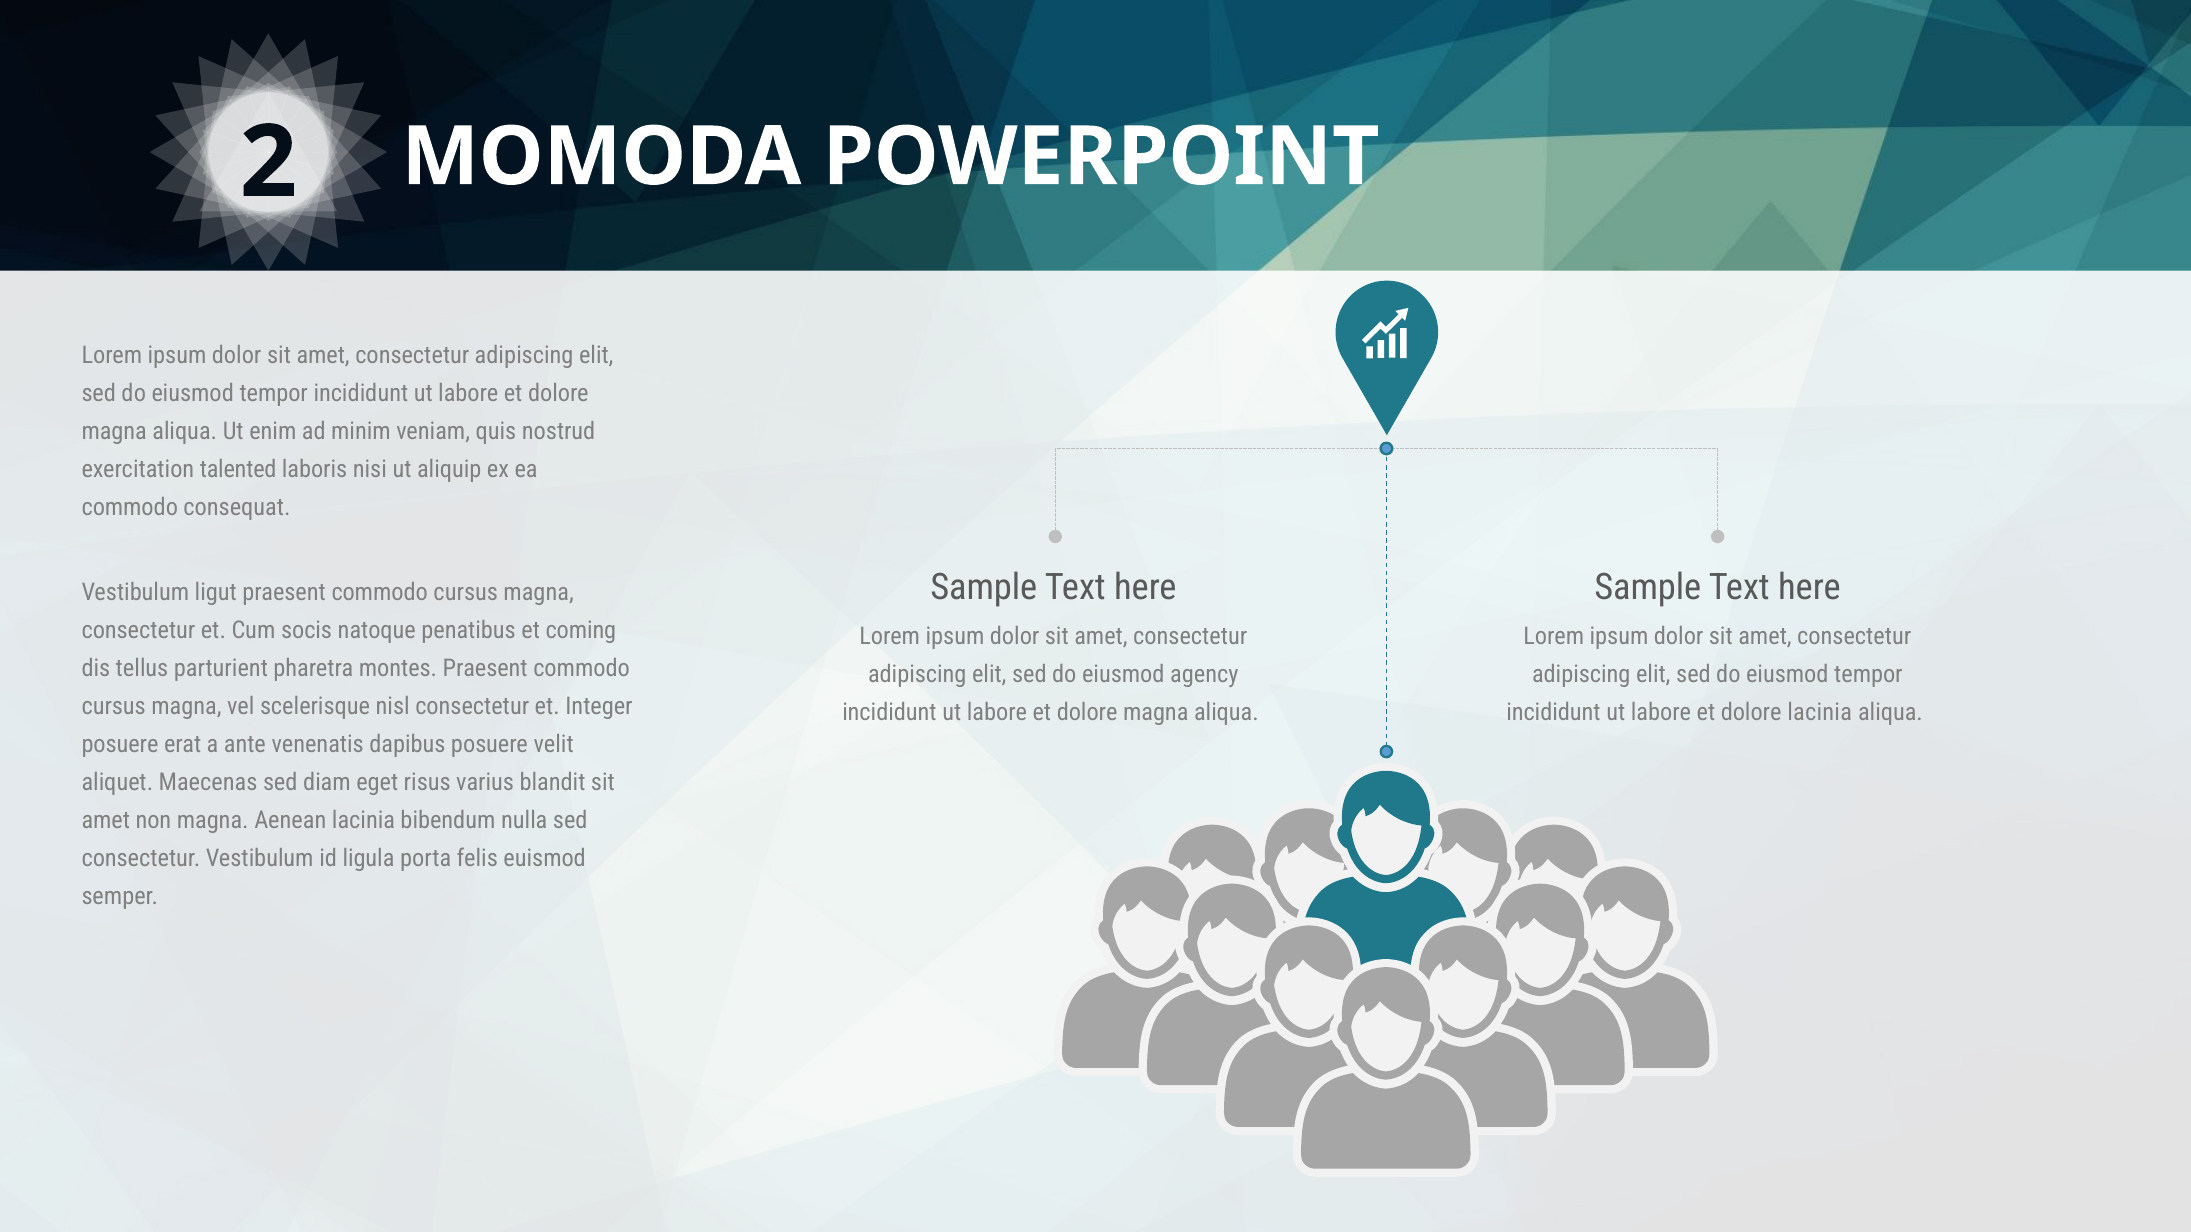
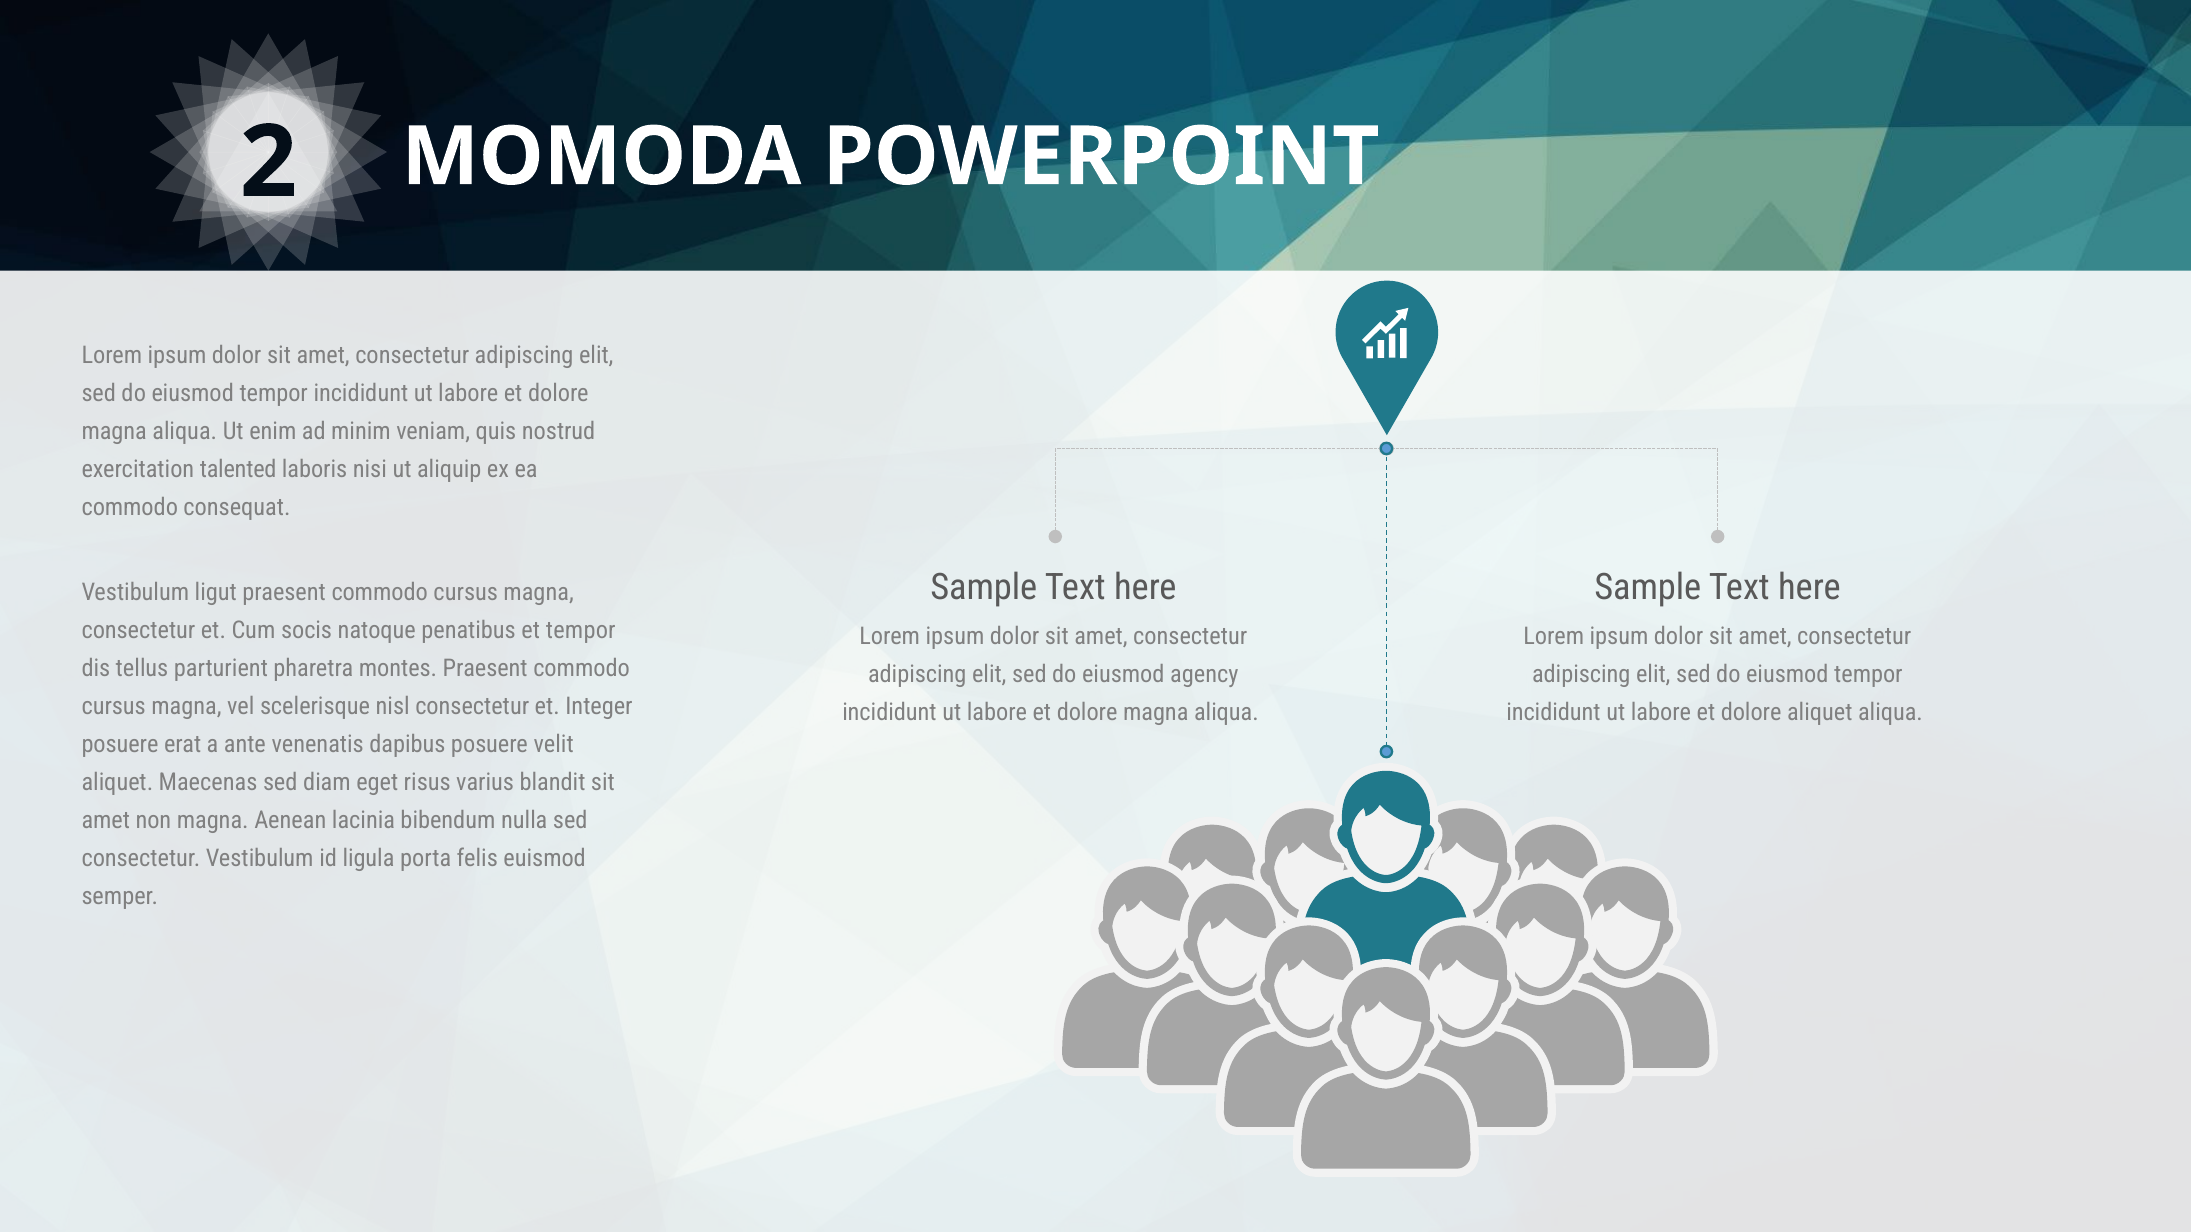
et coming: coming -> tempor
dolore lacinia: lacinia -> aliquet
